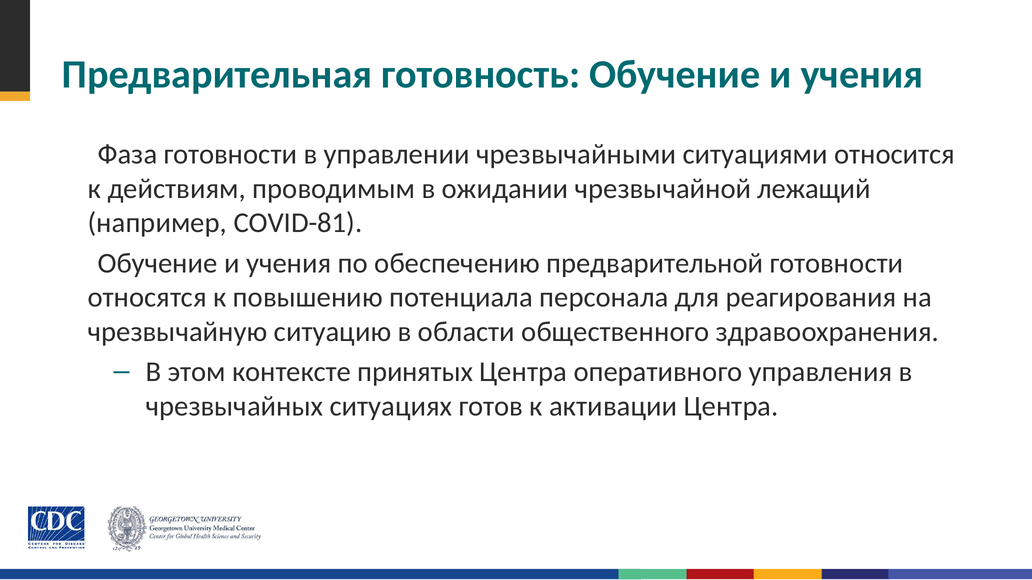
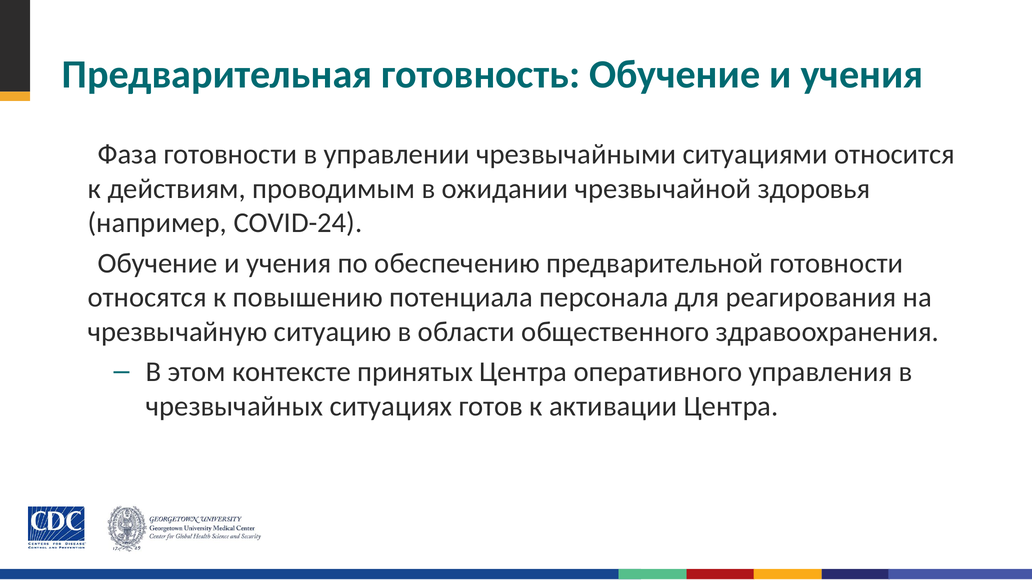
лежащий: лежащий -> здоровья
COVID-81: COVID-81 -> COVID-24
